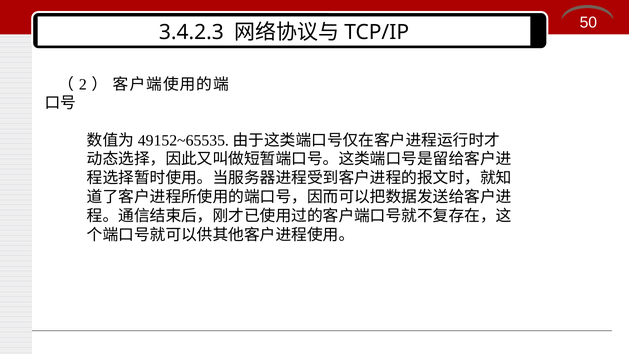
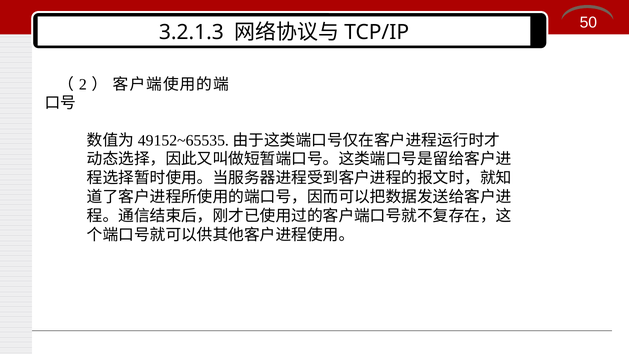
3.4.2.3: 3.4.2.3 -> 3.2.1.3
